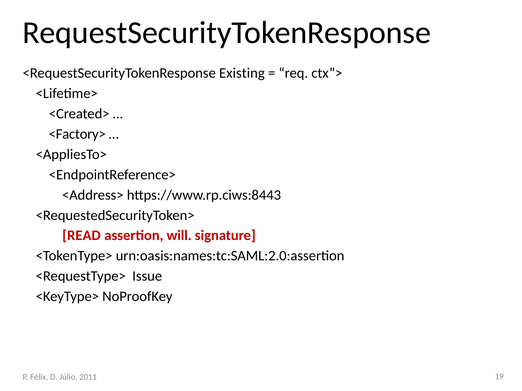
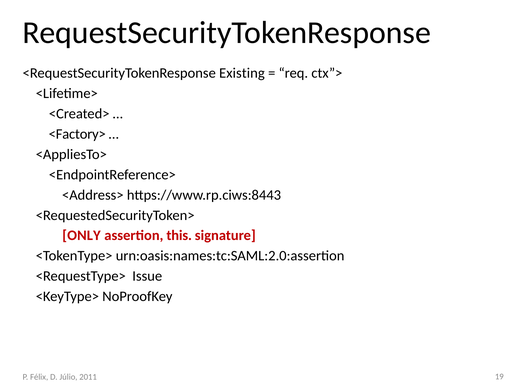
READ: READ -> ONLY
will: will -> this
